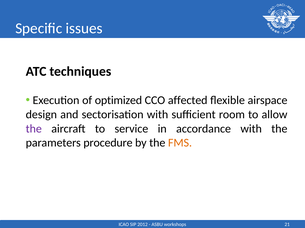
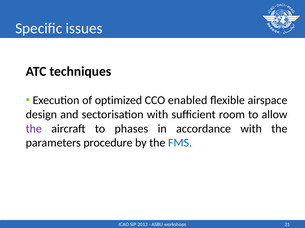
affected: affected -> enabled
service: service -> phases
FMS colour: orange -> blue
